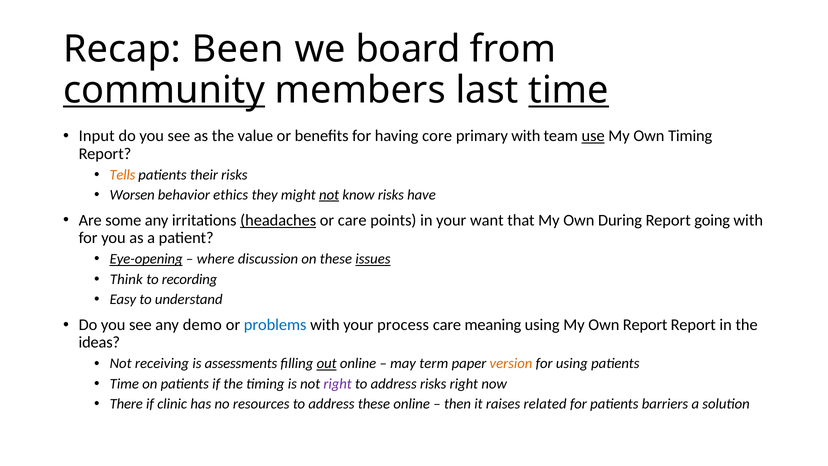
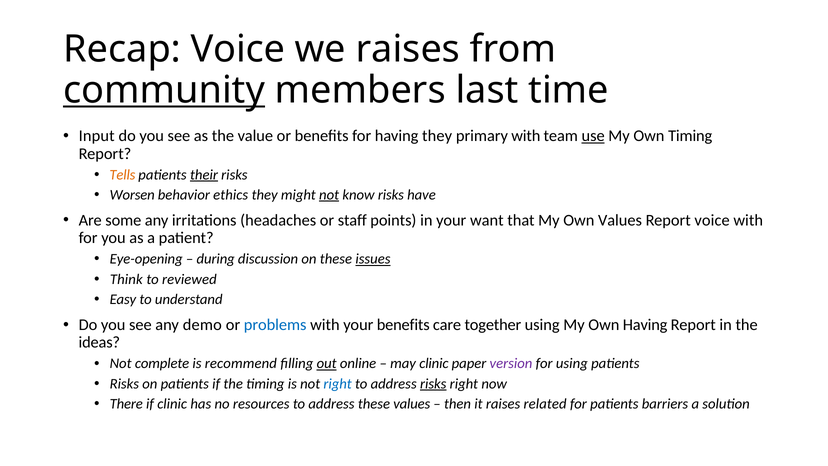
Recap Been: Been -> Voice
we board: board -> raises
time at (569, 90) underline: present -> none
having core: core -> they
their underline: none -> present
headaches underline: present -> none
or care: care -> staff
Own During: During -> Values
Report going: going -> voice
Eye-opening underline: present -> none
where: where -> during
recording: recording -> reviewed
your process: process -> benefits
meaning: meaning -> together
Own Report: Report -> Having
receiving: receiving -> complete
assessments: assessments -> recommend
may term: term -> clinic
version colour: orange -> purple
Time at (124, 384): Time -> Risks
right at (338, 384) colour: purple -> blue
risks at (433, 384) underline: none -> present
these online: online -> values
